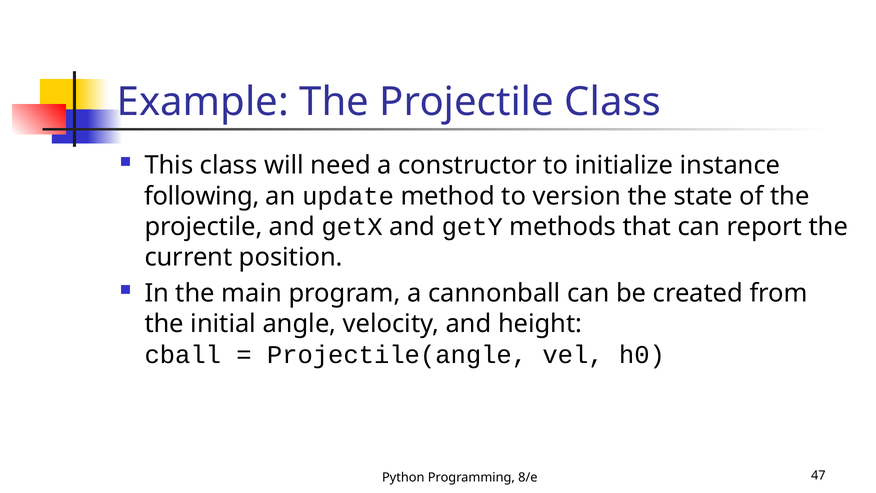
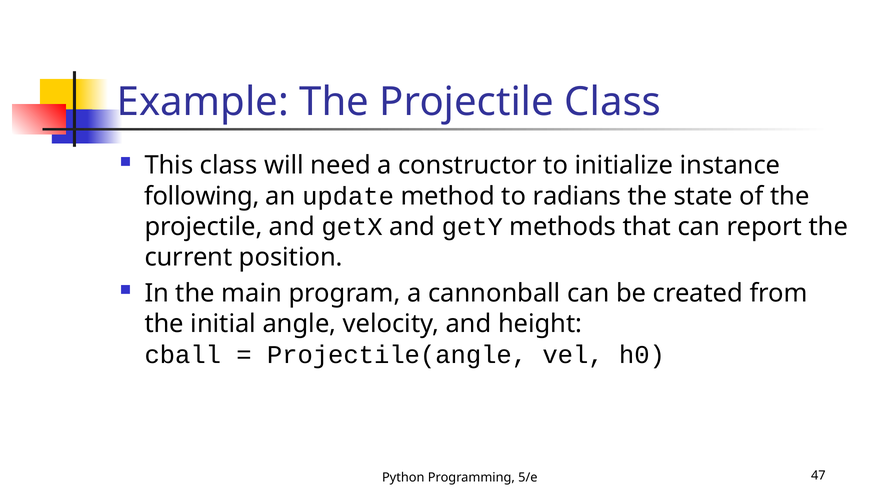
version: version -> radians
8/e: 8/e -> 5/e
